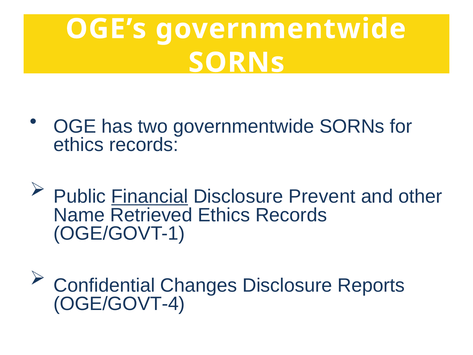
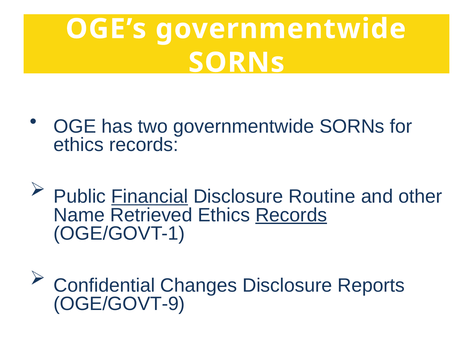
Prevent: Prevent -> Routine
Records at (291, 215) underline: none -> present
OGE/GOVT-4: OGE/GOVT-4 -> OGE/GOVT-9
